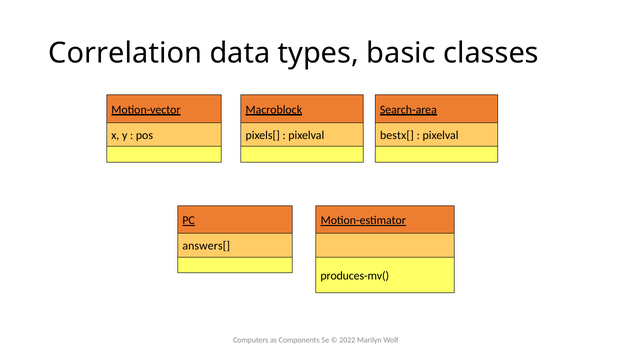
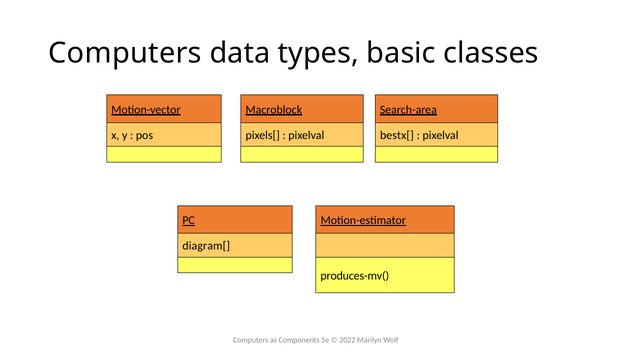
Correlation at (125, 53): Correlation -> Computers
answers[: answers[ -> diagram[
